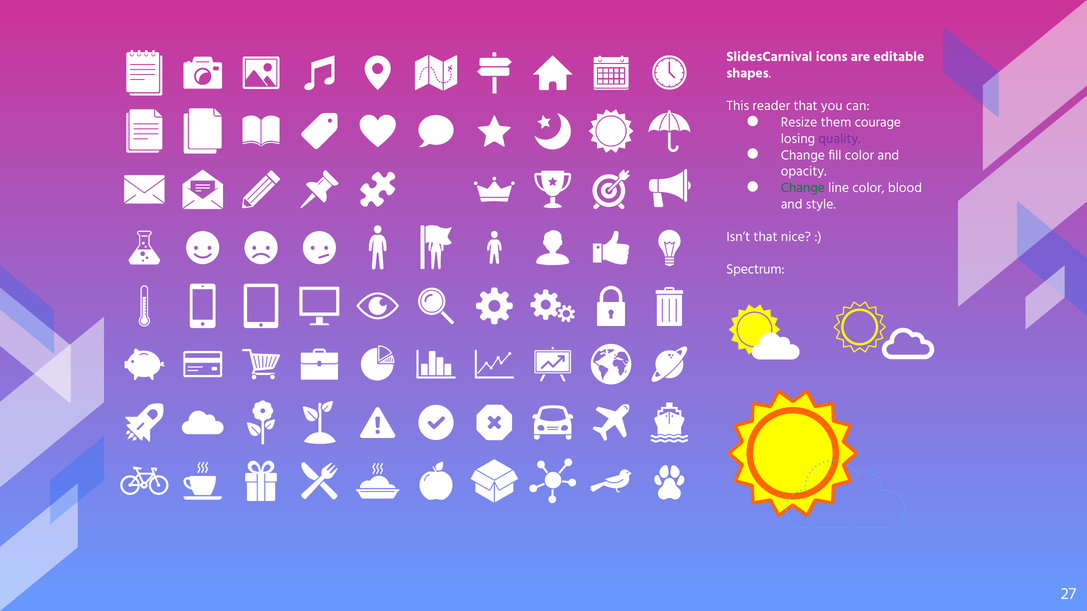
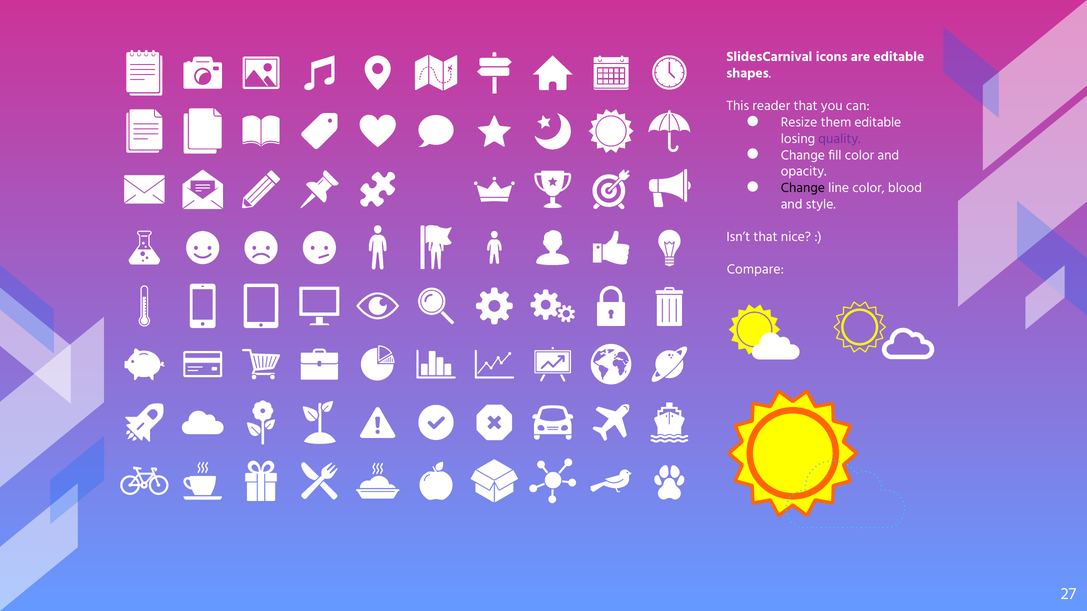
them courage: courage -> editable
Change at (803, 188) colour: green -> black
Spectrum: Spectrum -> Compare
